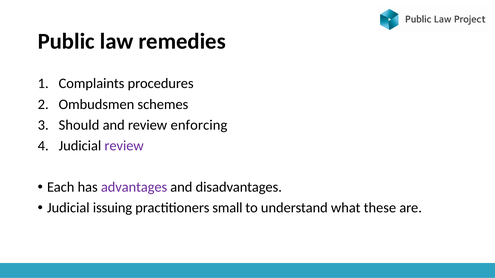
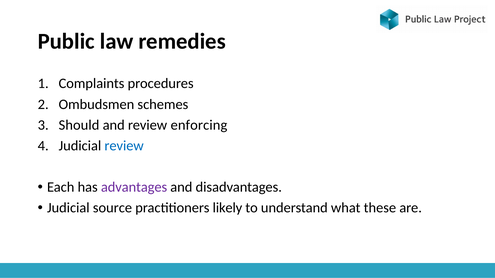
review at (124, 146) colour: purple -> blue
issuing: issuing -> source
small: small -> likely
